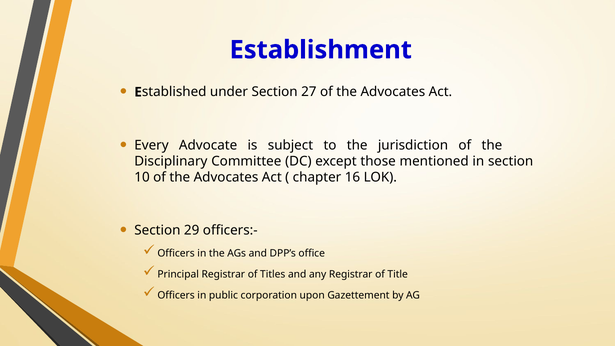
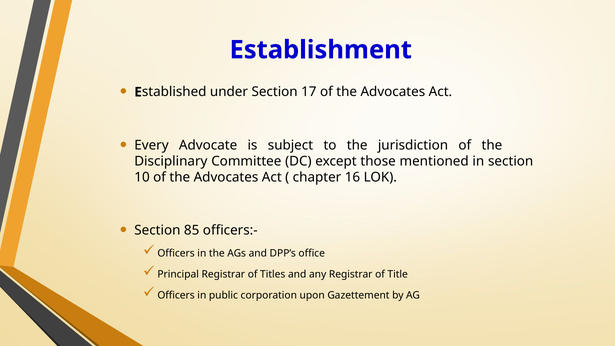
27: 27 -> 17
29: 29 -> 85
